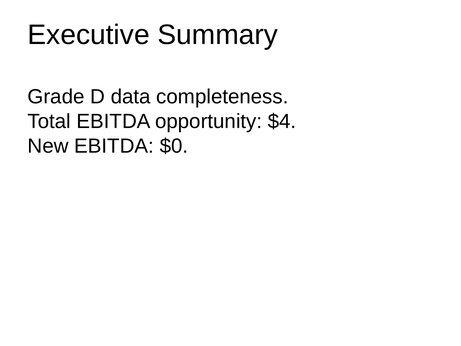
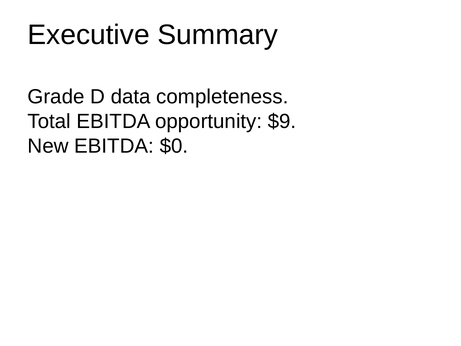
$4: $4 -> $9
